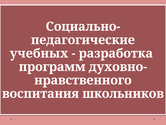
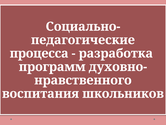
учебных: учебных -> процесса
